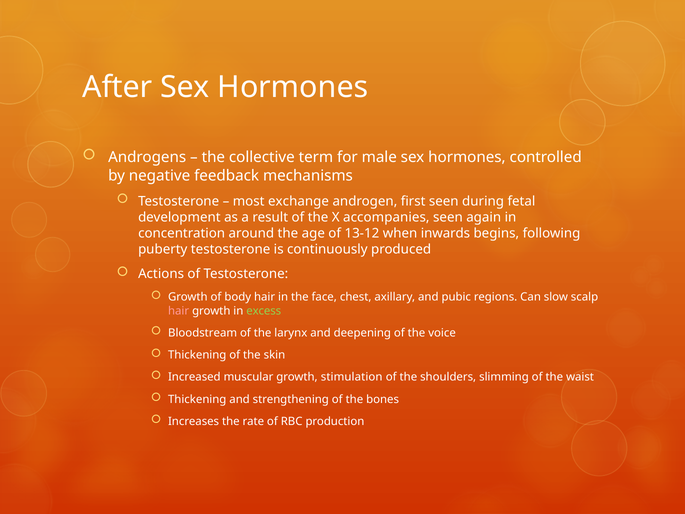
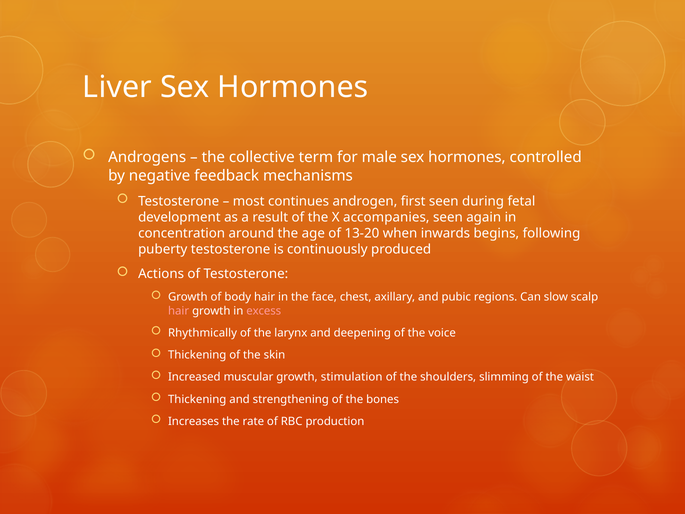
After: After -> Liver
exchange: exchange -> continues
13-12: 13-12 -> 13-20
excess colour: light green -> pink
Bloodstream: Bloodstream -> Rhythmically
